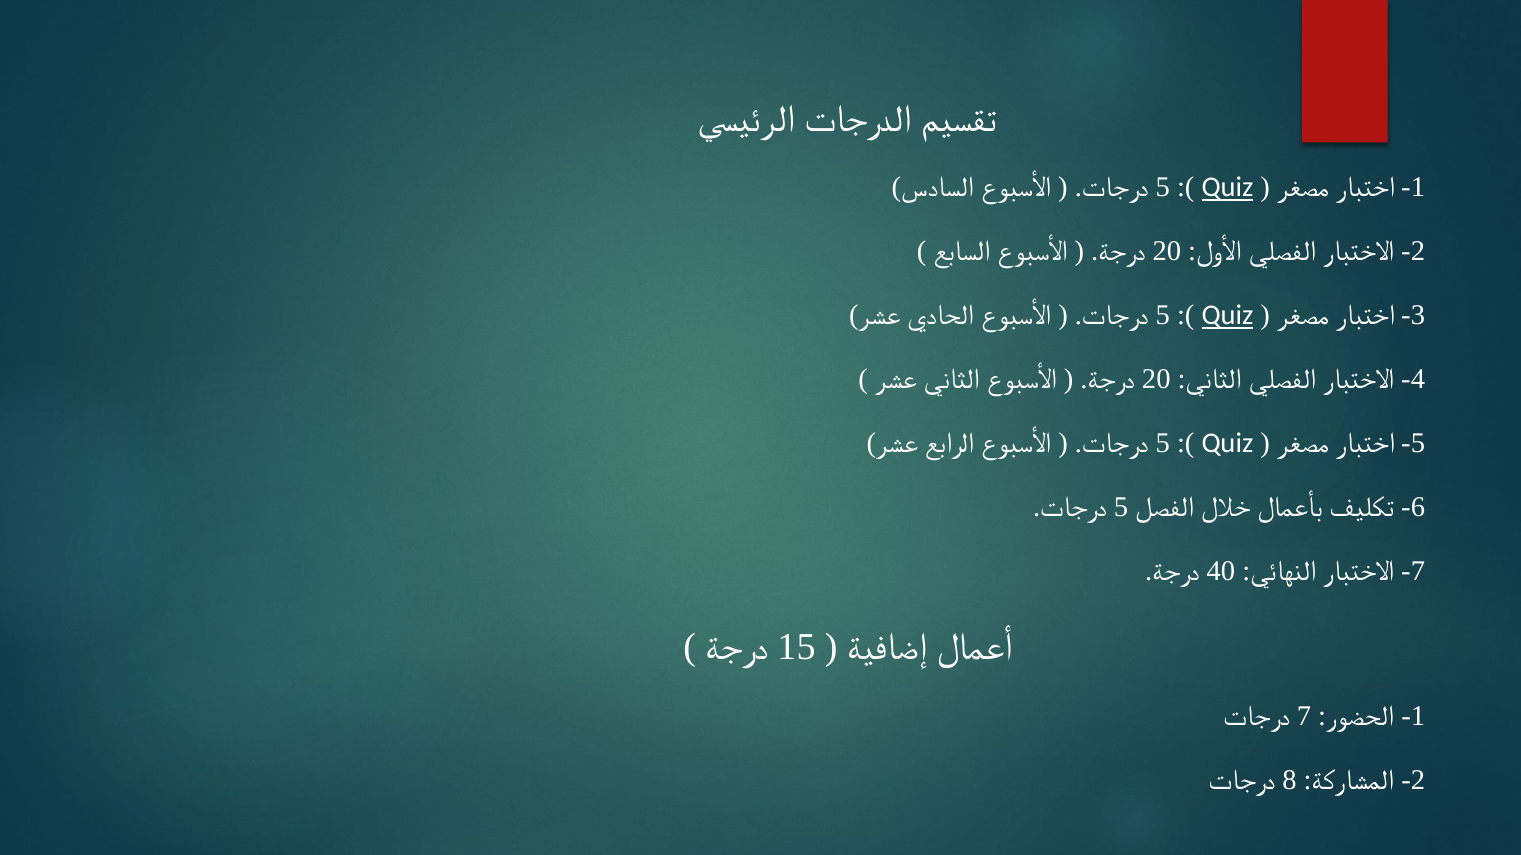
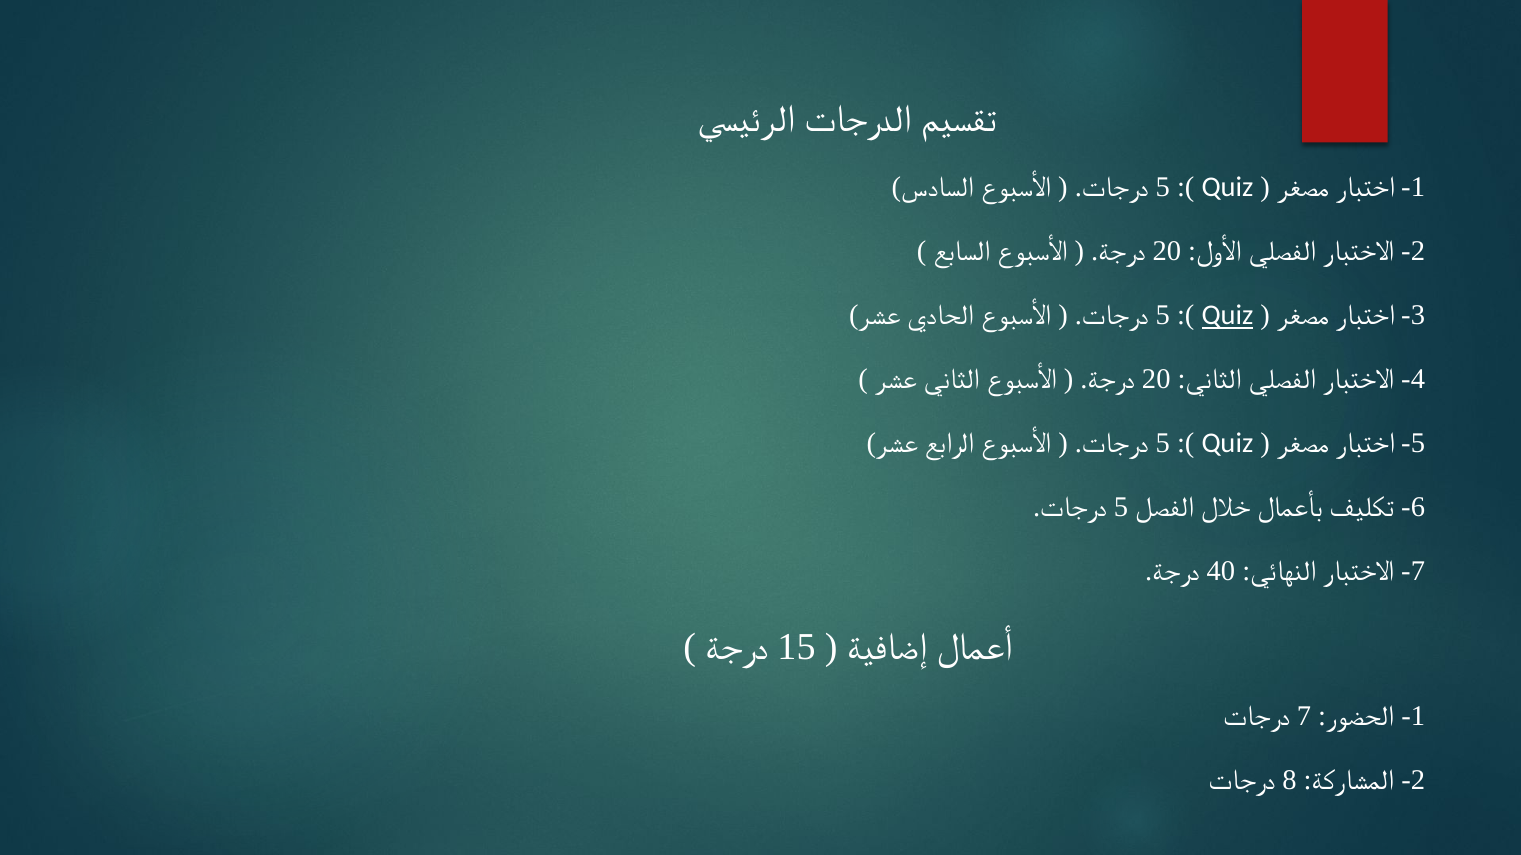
Quiz at (1227, 188) underline: present -> none
